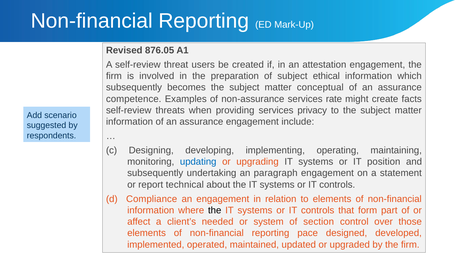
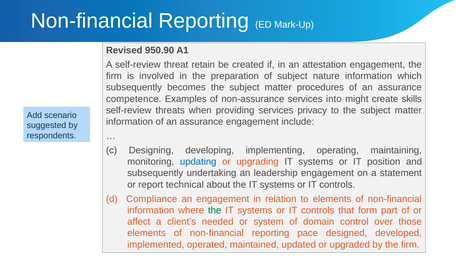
876.05: 876.05 -> 950.90
users: users -> retain
ethical: ethical -> nature
conceptual: conceptual -> procedures
rate: rate -> into
facts: facts -> skills
paragraph: paragraph -> leadership
the at (215, 210) colour: black -> green
section: section -> domain
